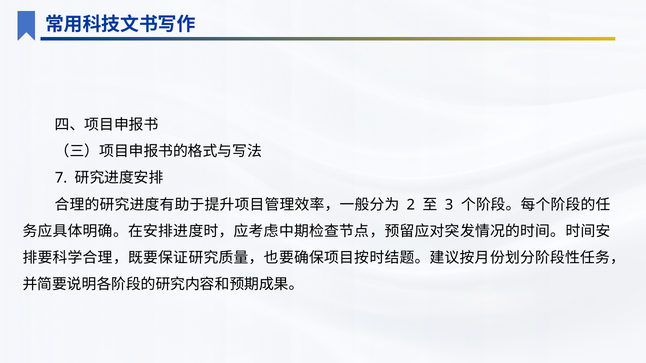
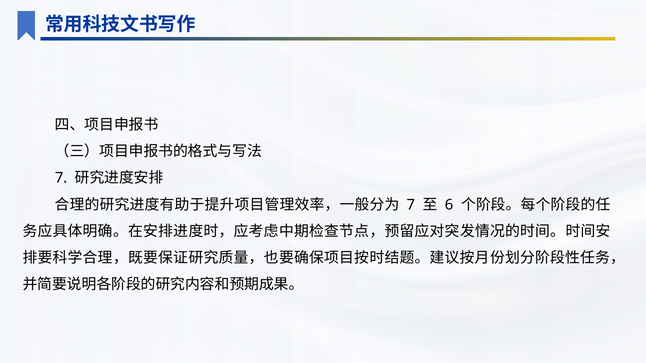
2 at (411, 205): 2 -> 7
3: 3 -> 6
